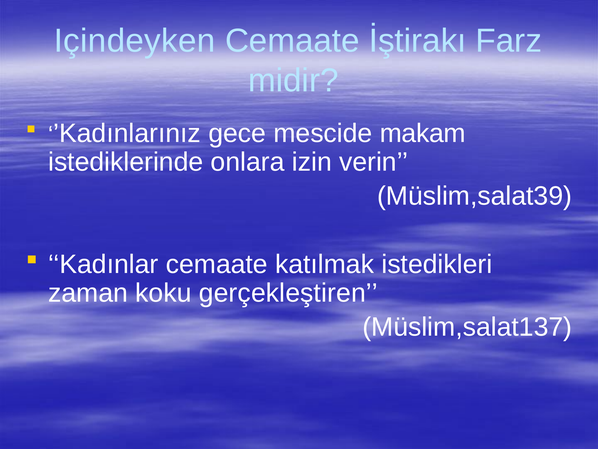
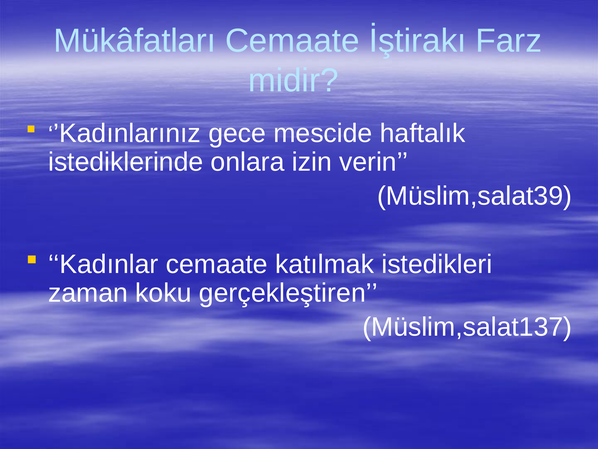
Içindeyken: Içindeyken -> Mükâfatları
makam: makam -> haftalık
